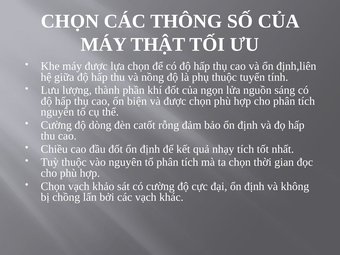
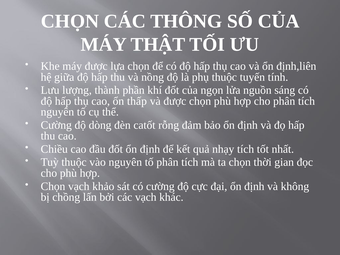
biện: biện -> thấp
